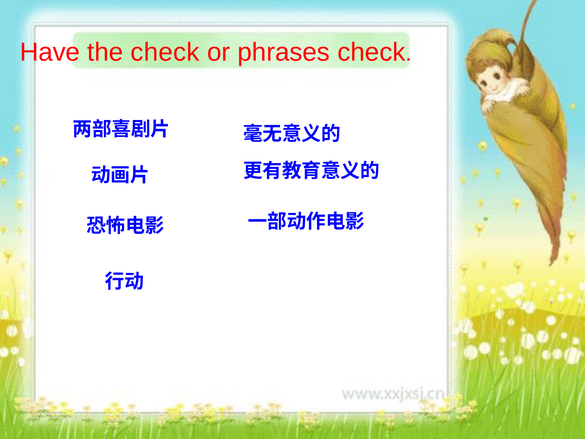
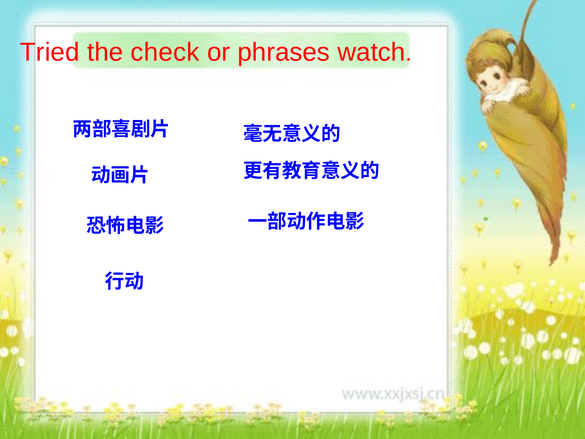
Have: Have -> Tried
phrases check: check -> watch
